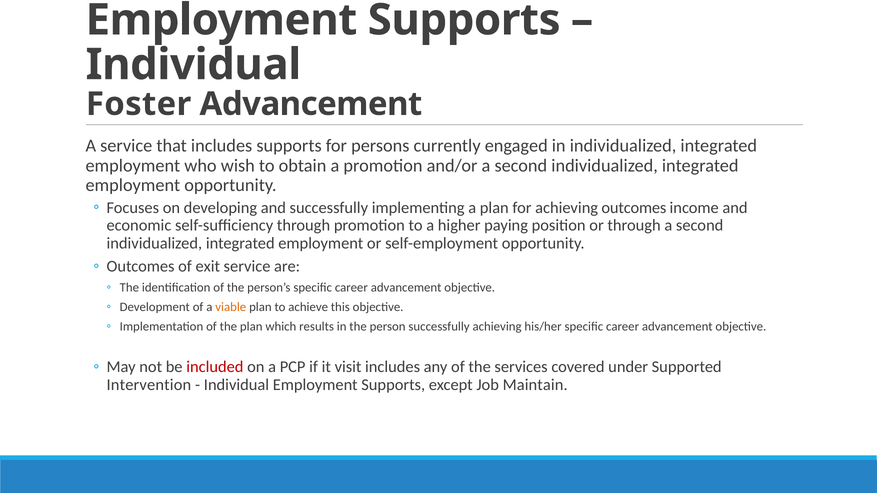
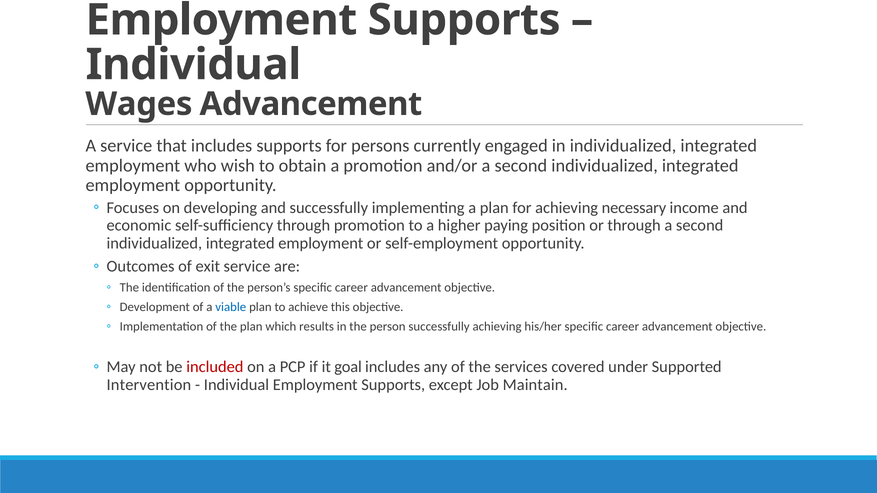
Foster: Foster -> Wages
achieving outcomes: outcomes -> necessary
viable colour: orange -> blue
visit: visit -> goal
